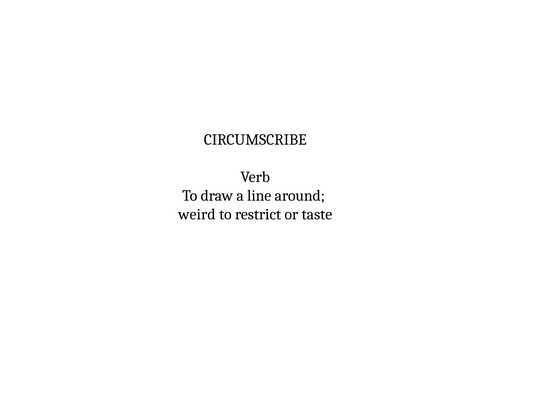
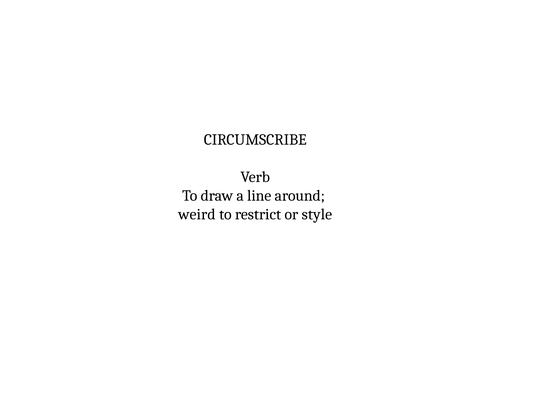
taste: taste -> style
